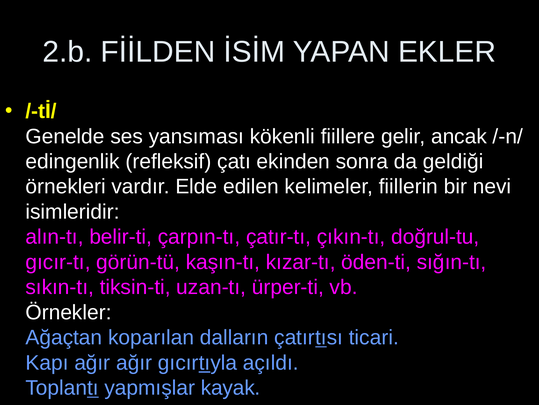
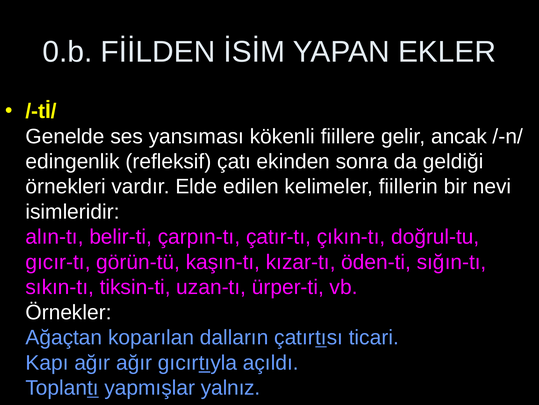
2.b: 2.b -> 0.b
kayak: kayak -> yalnız
